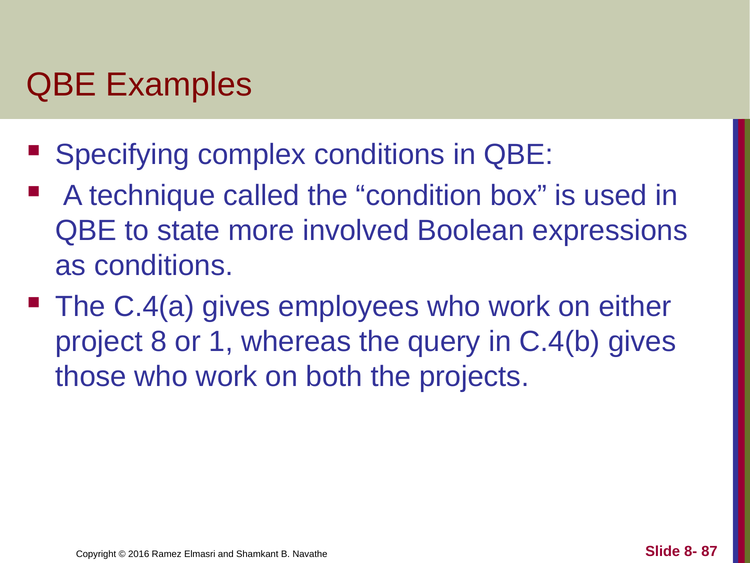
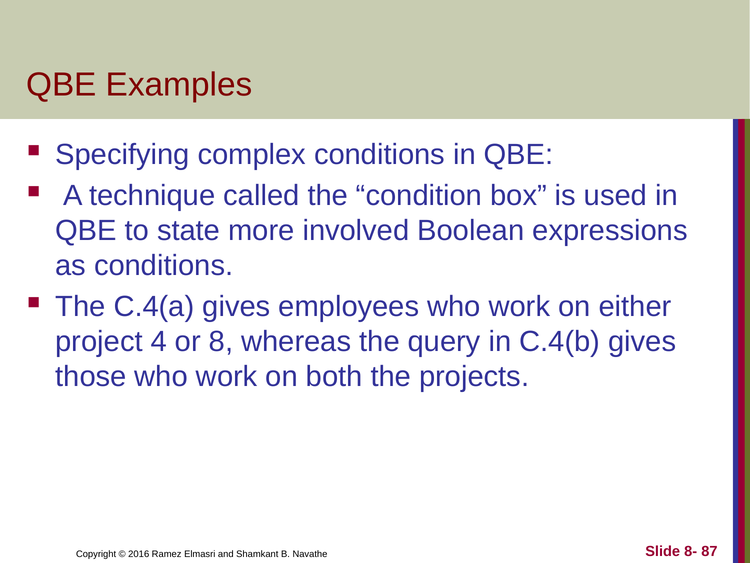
8: 8 -> 4
1: 1 -> 8
